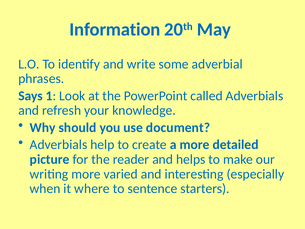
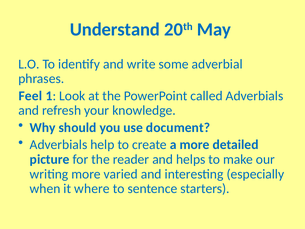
Information: Information -> Understand
Says: Says -> Feel
